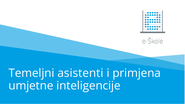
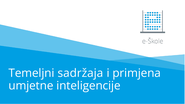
asistenti: asistenti -> sadržaja
